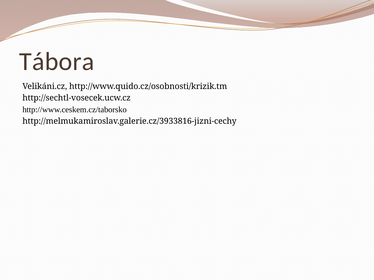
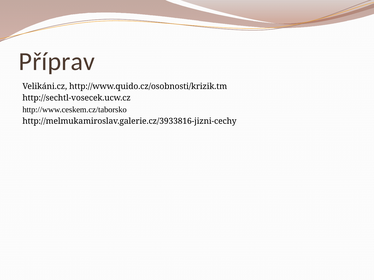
Tábora: Tábora -> Příprav
